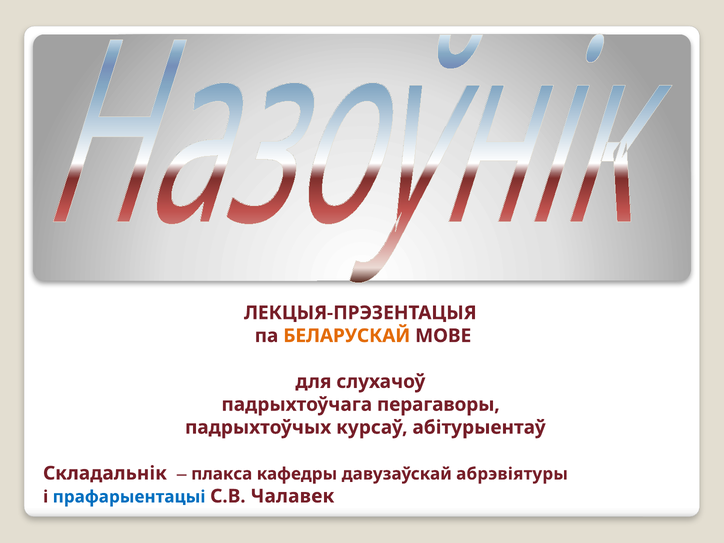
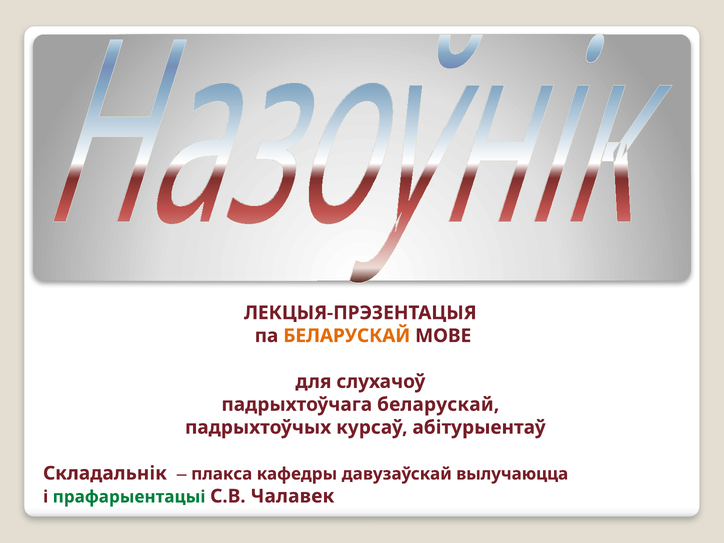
падрыхтоўчага перагаворы: перагаворы -> беларускай
абрэвіятуры: абрэвіятуры -> вылучаюцца
прафарыентацыі colour: blue -> green
